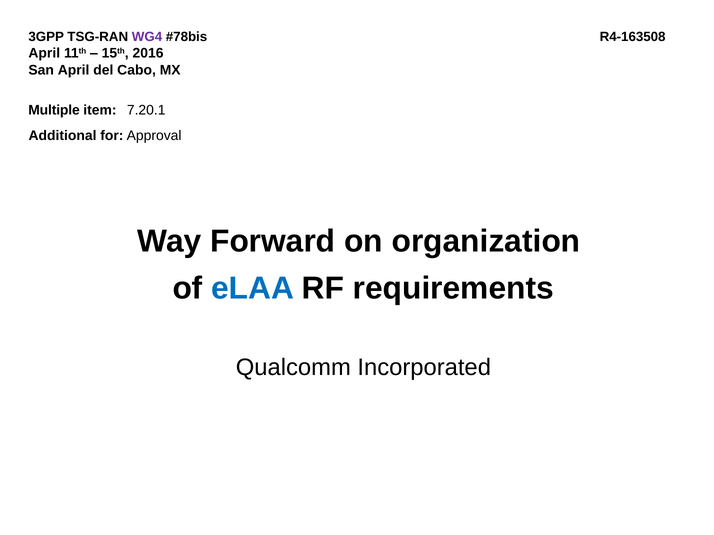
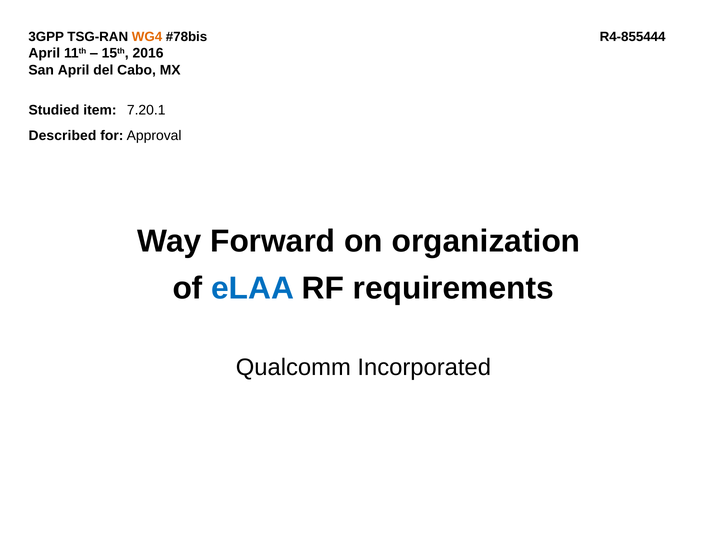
WG4 colour: purple -> orange
R4-163508: R4-163508 -> R4-855444
Multiple: Multiple -> Studied
Additional: Additional -> Described
